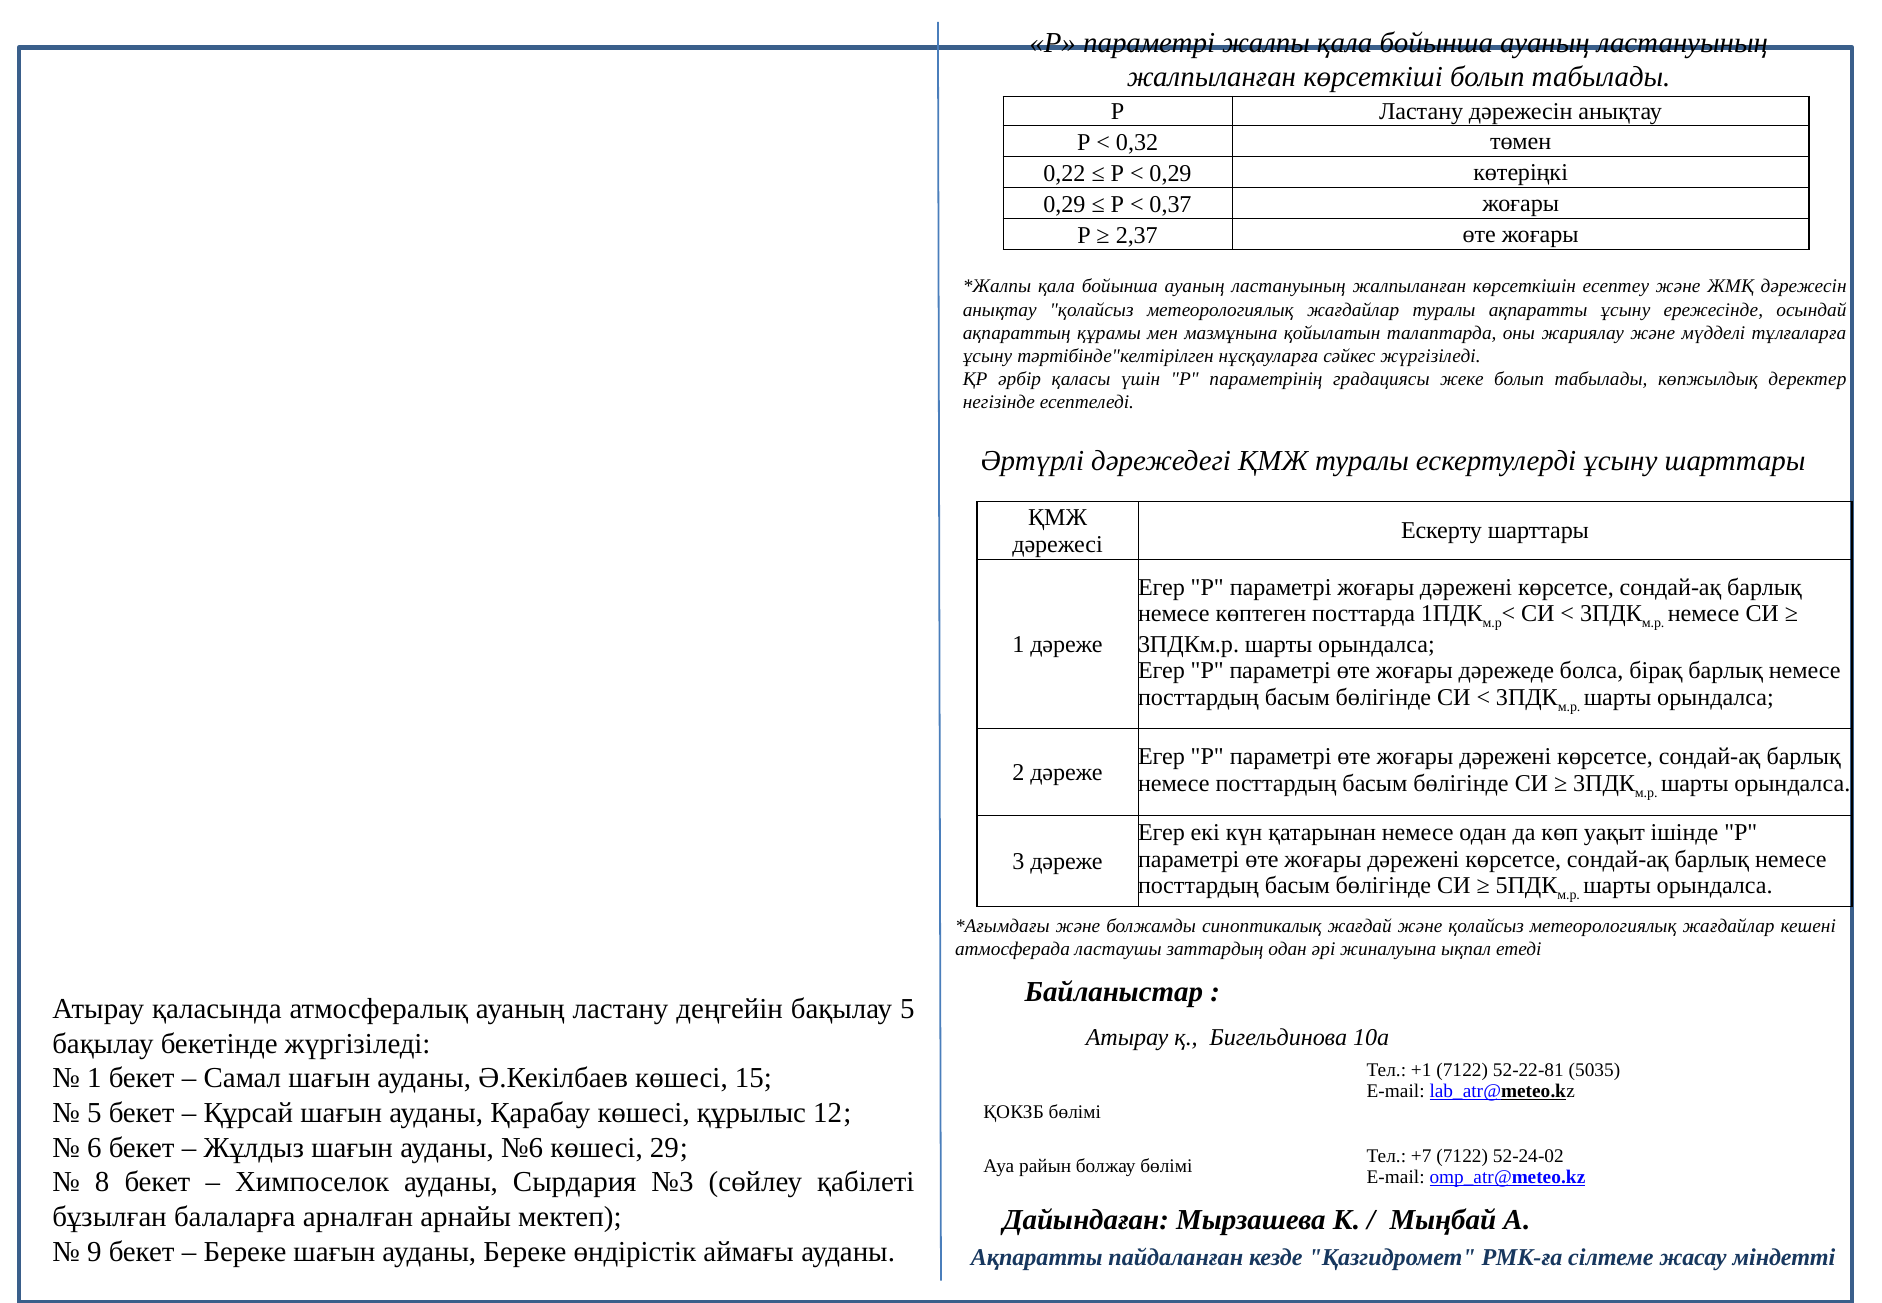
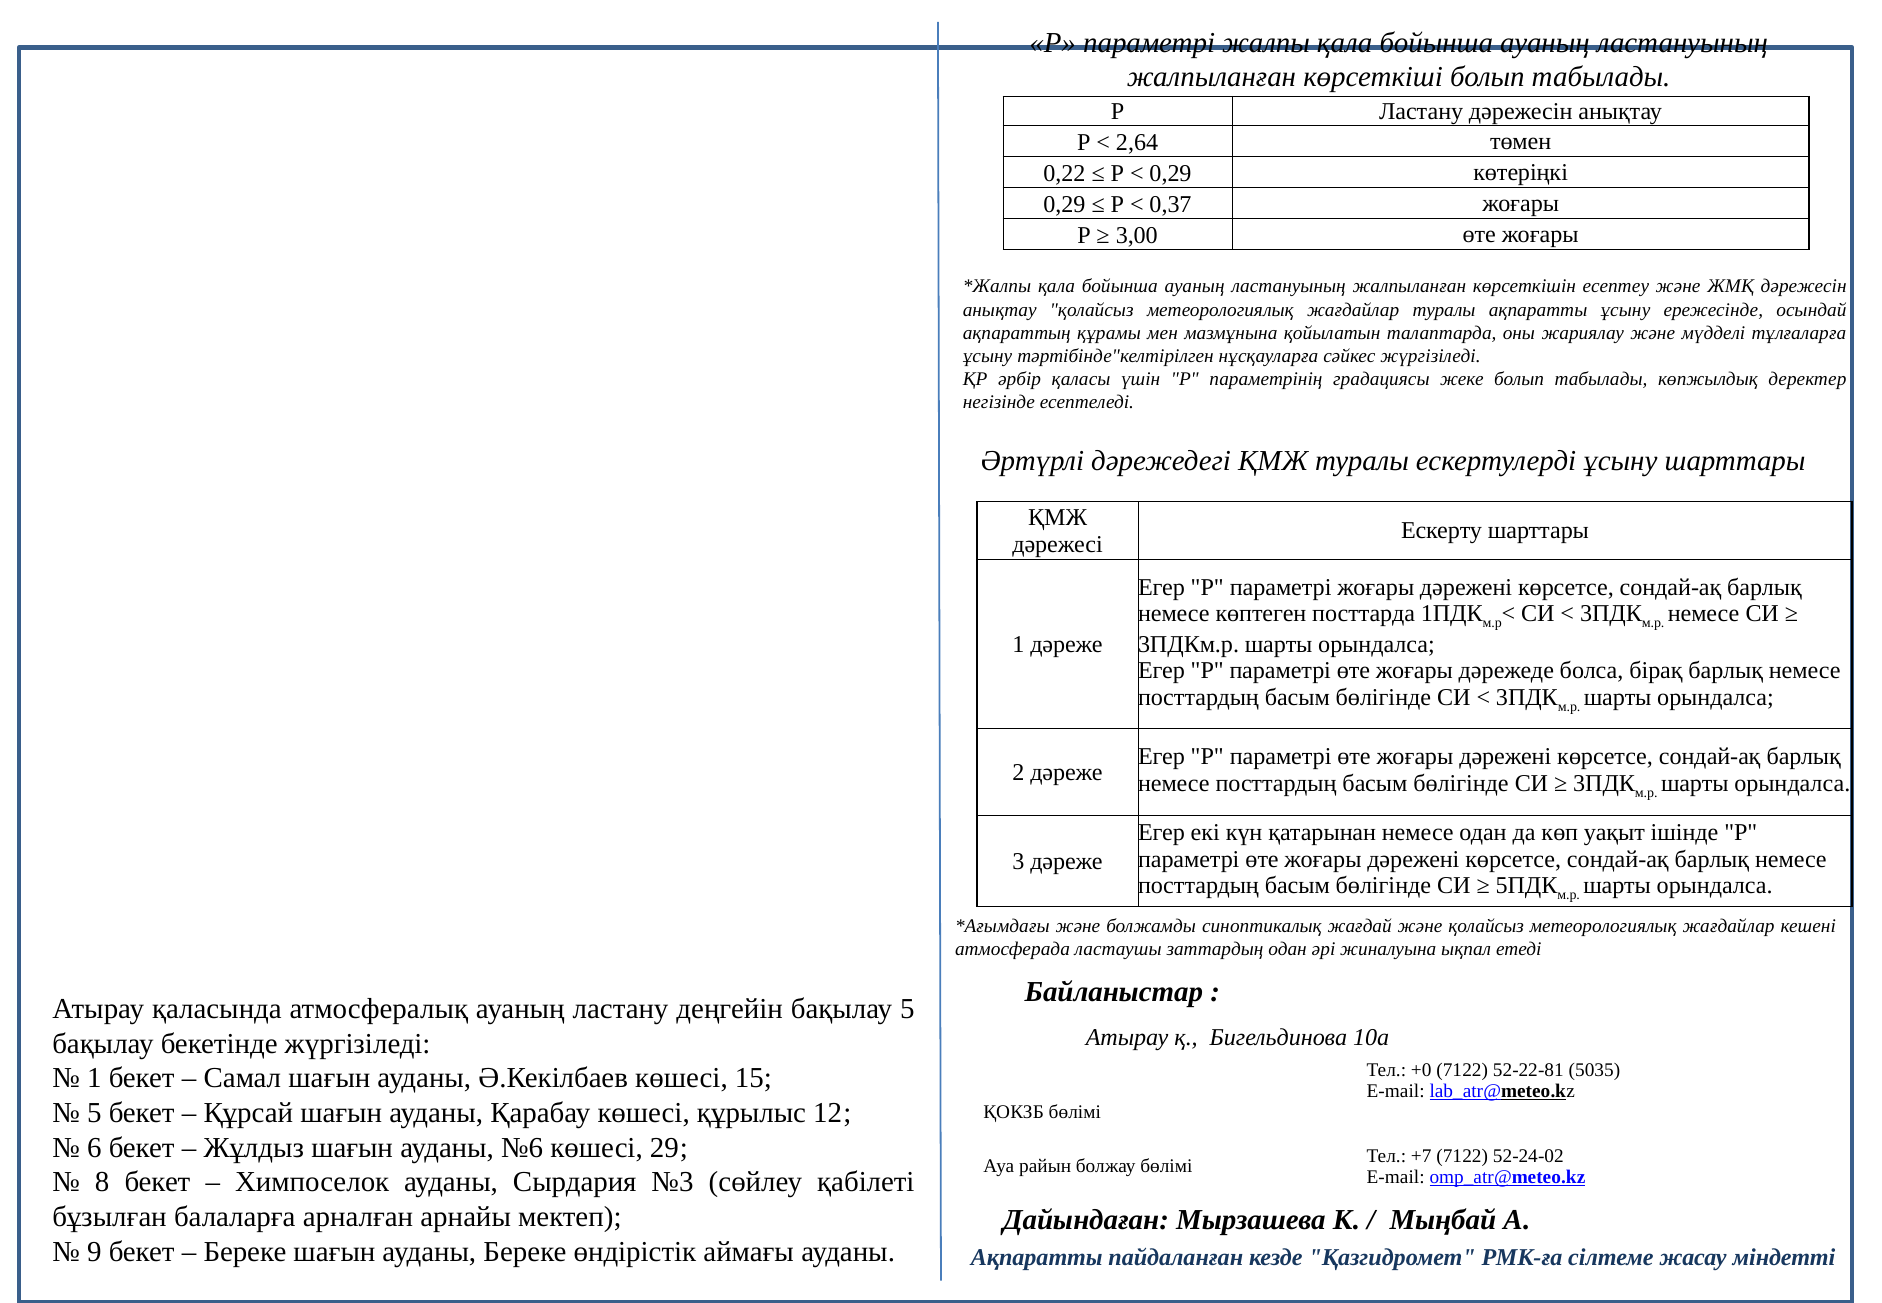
0,32: 0,32 -> 2,64
2,37: 2,37 -> 3,00
+1: +1 -> +0
